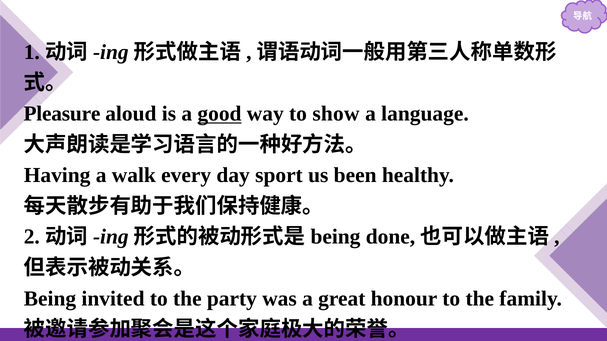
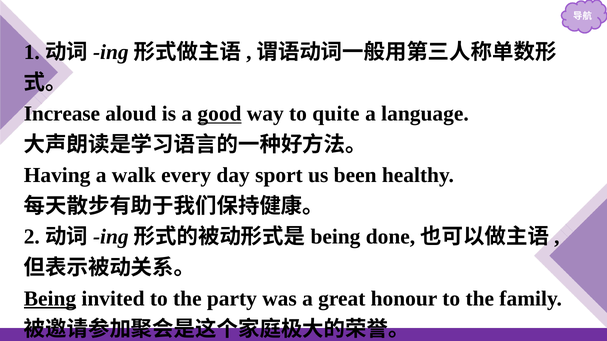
Pleasure: Pleasure -> Increase
show: show -> quite
Being at (50, 299) underline: none -> present
